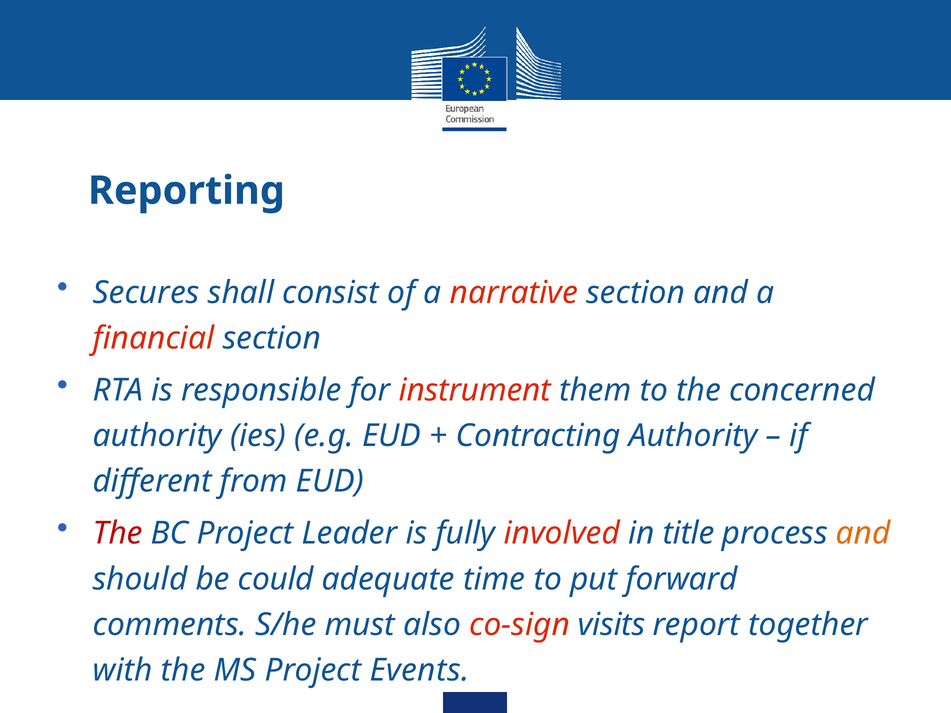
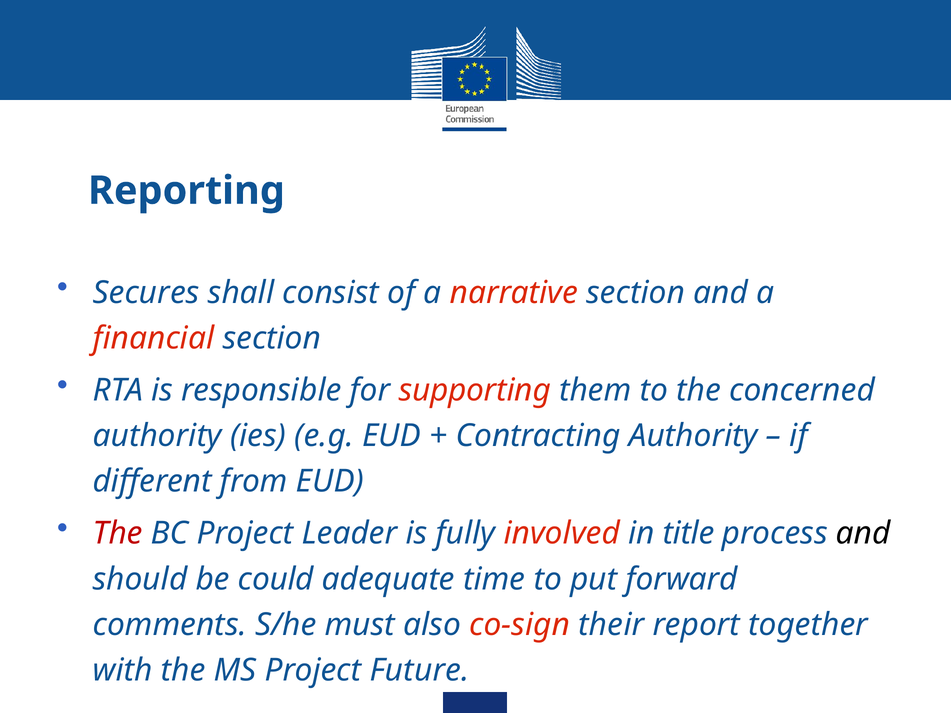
instrument: instrument -> supporting
and at (863, 534) colour: orange -> black
visits: visits -> their
Events: Events -> Future
